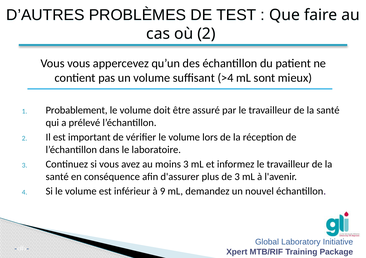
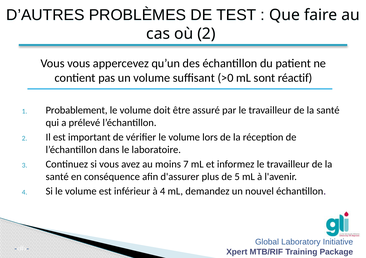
>4: >4 -> >0
mieux: mieux -> réactif
moins 3: 3 -> 7
de 3: 3 -> 5
à 9: 9 -> 4
